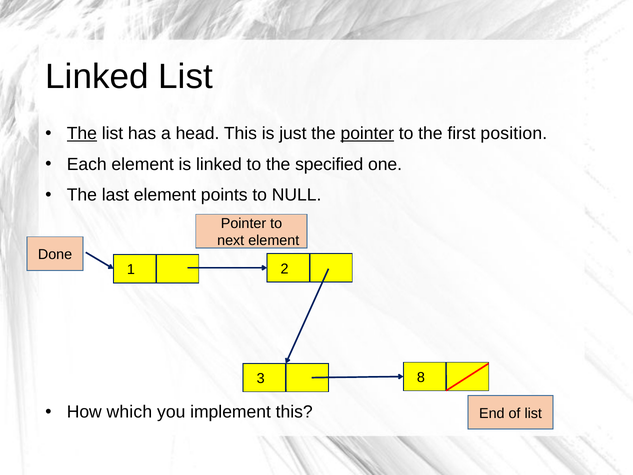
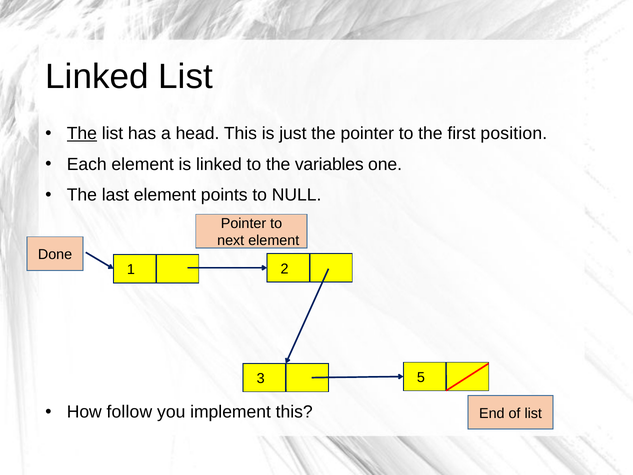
pointer at (367, 133) underline: present -> none
specified: specified -> variables
8: 8 -> 5
which: which -> follow
